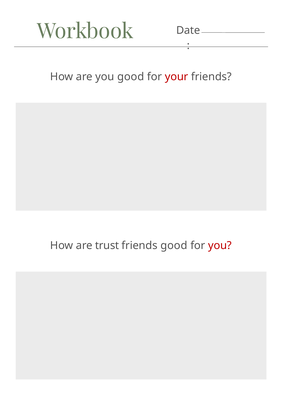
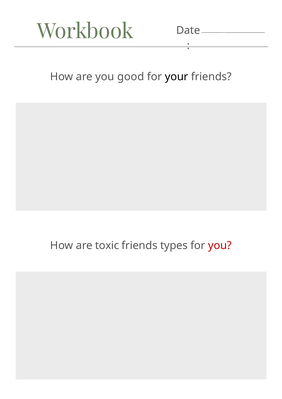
your colour: red -> black
trust: trust -> toxic
friends good: good -> types
